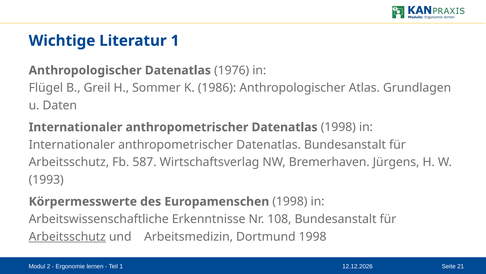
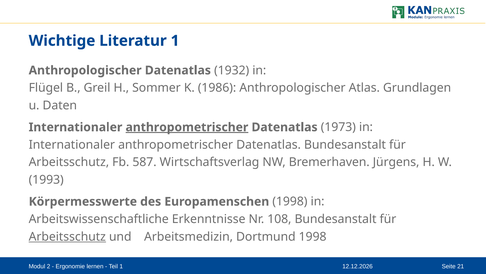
1976: 1976 -> 1932
anthropometrischer at (187, 127) underline: none -> present
Datenatlas 1998: 1998 -> 1973
